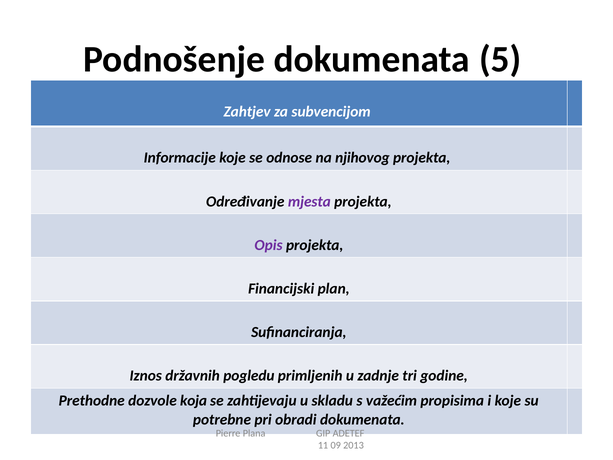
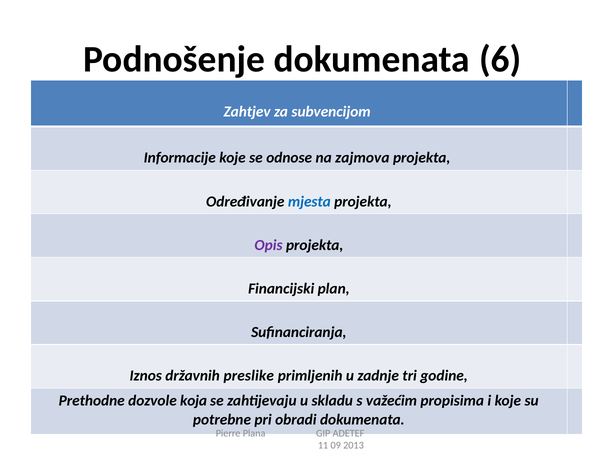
5: 5 -> 6
njihovog: njihovog -> zajmova
mjesta colour: purple -> blue
pogledu: pogledu -> preslike
